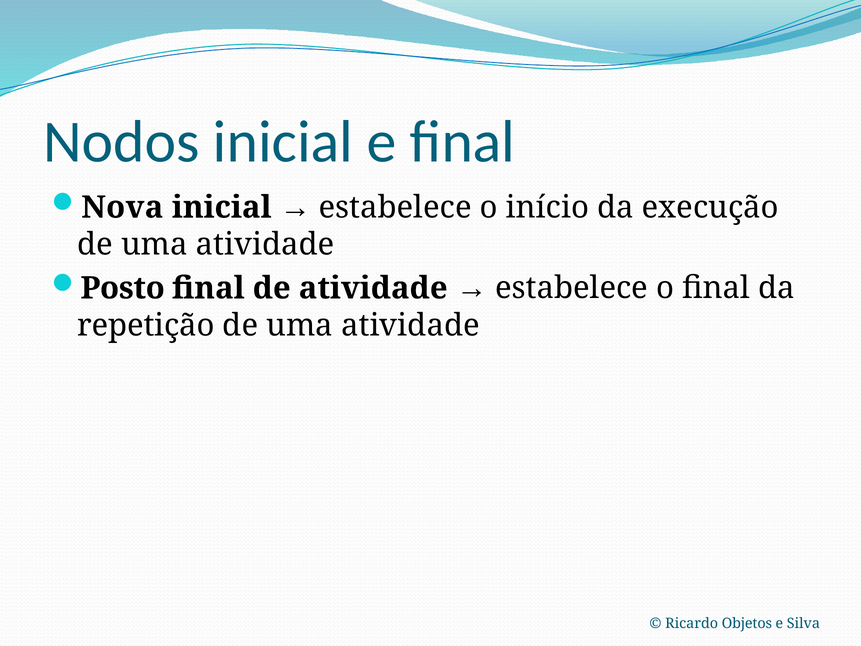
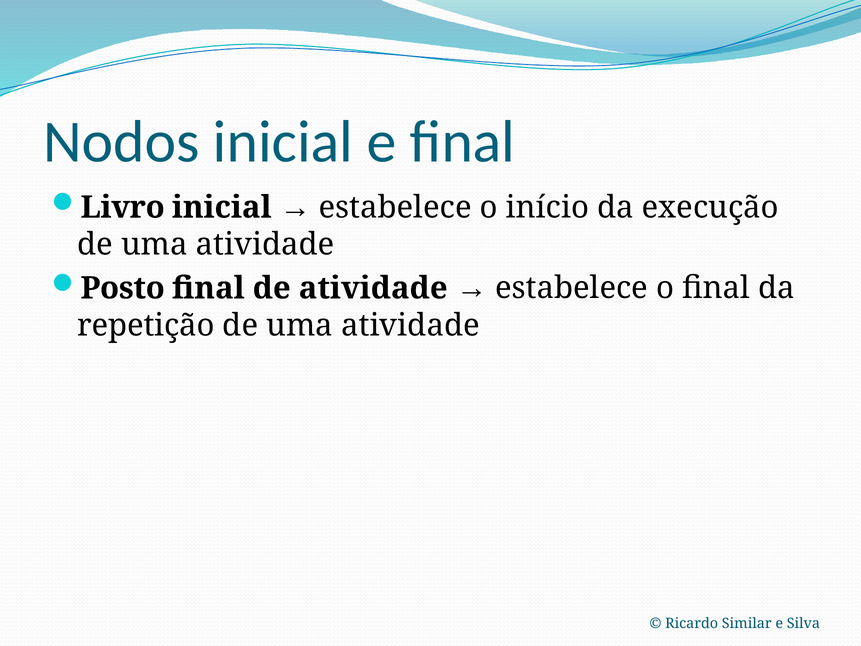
Nova: Nova -> Livro
Objetos: Objetos -> Similar
